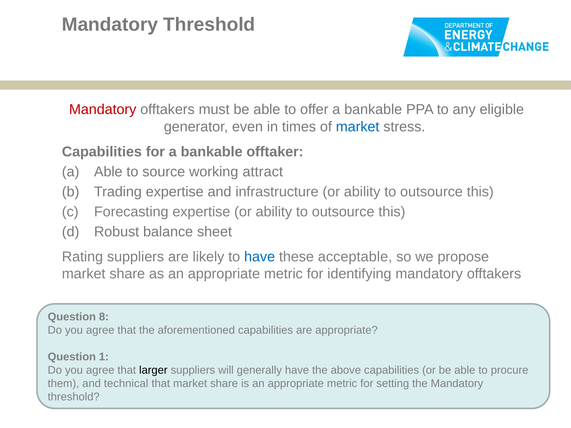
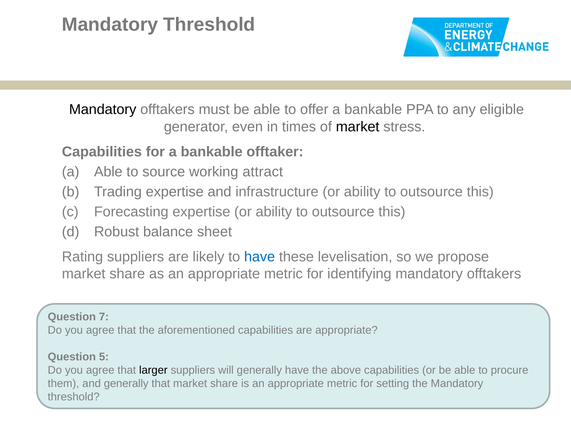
Mandatory at (103, 110) colour: red -> black
market at (358, 127) colour: blue -> black
acceptable: acceptable -> levelisation
8: 8 -> 7
1: 1 -> 5
and technical: technical -> generally
